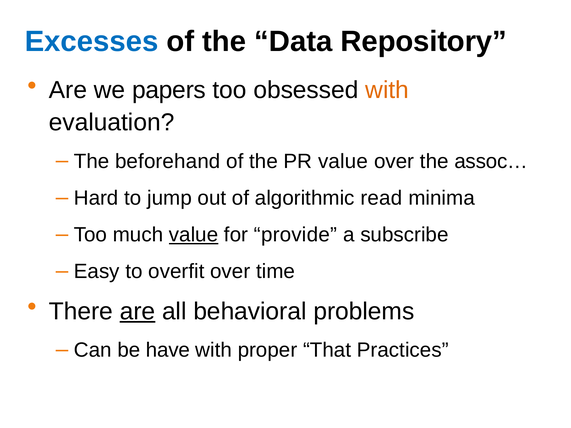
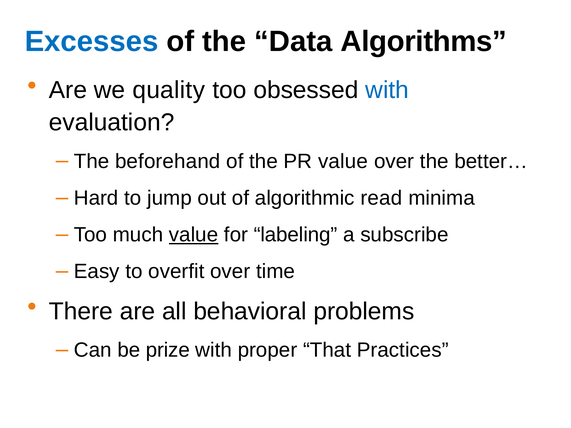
Repository: Repository -> Algorithms
papers: papers -> quality
with at (387, 90) colour: orange -> blue
assoc…: assoc… -> better…
provide: provide -> labeling
are at (137, 311) underline: present -> none
have: have -> prize
